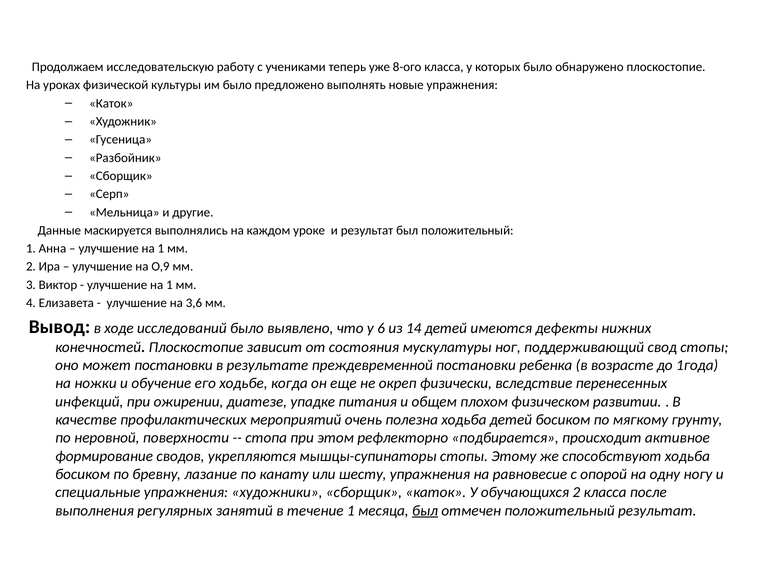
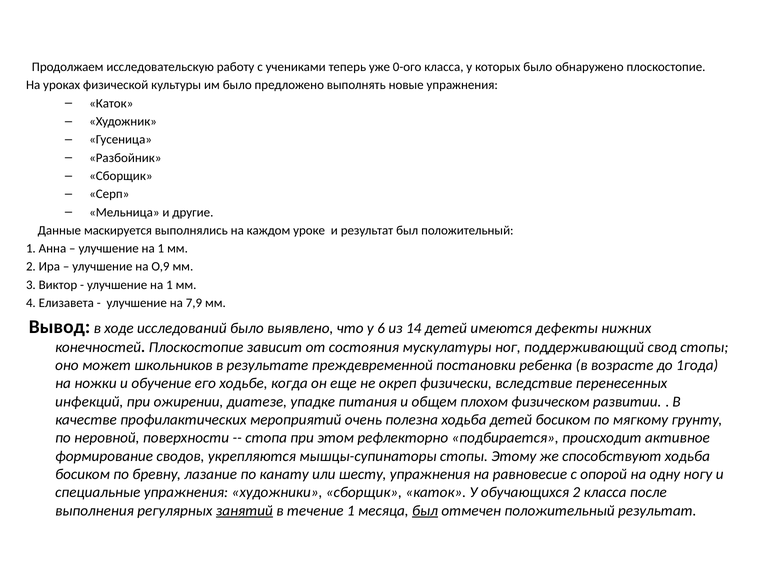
8-ого: 8-ого -> 0-ого
3,6: 3,6 -> 7,9
может постановки: постановки -> школьников
занятий underline: none -> present
